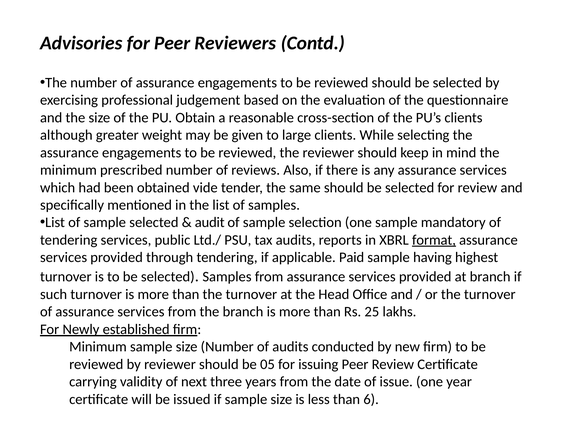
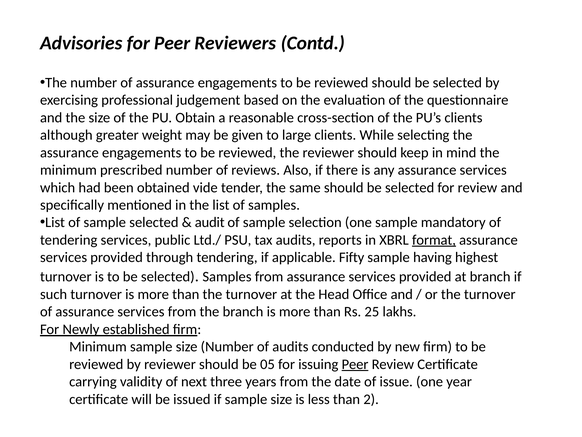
Paid: Paid -> Fifty
Peer at (355, 364) underline: none -> present
6: 6 -> 2
